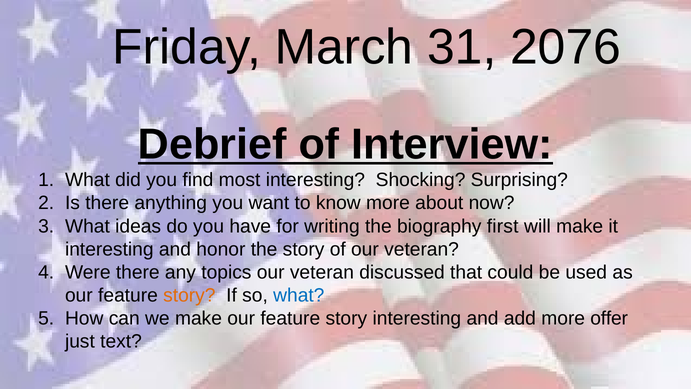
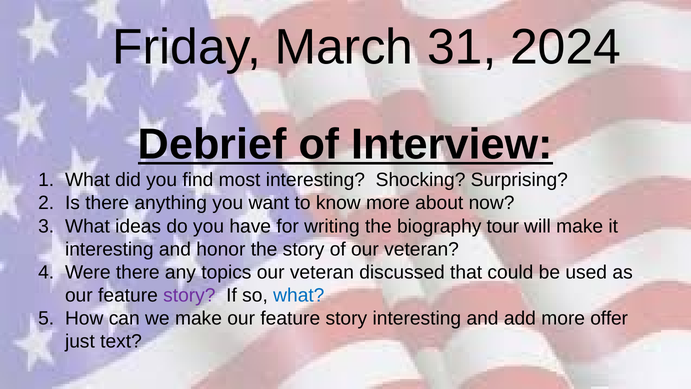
2076: 2076 -> 2024
first: first -> tour
story at (189, 295) colour: orange -> purple
